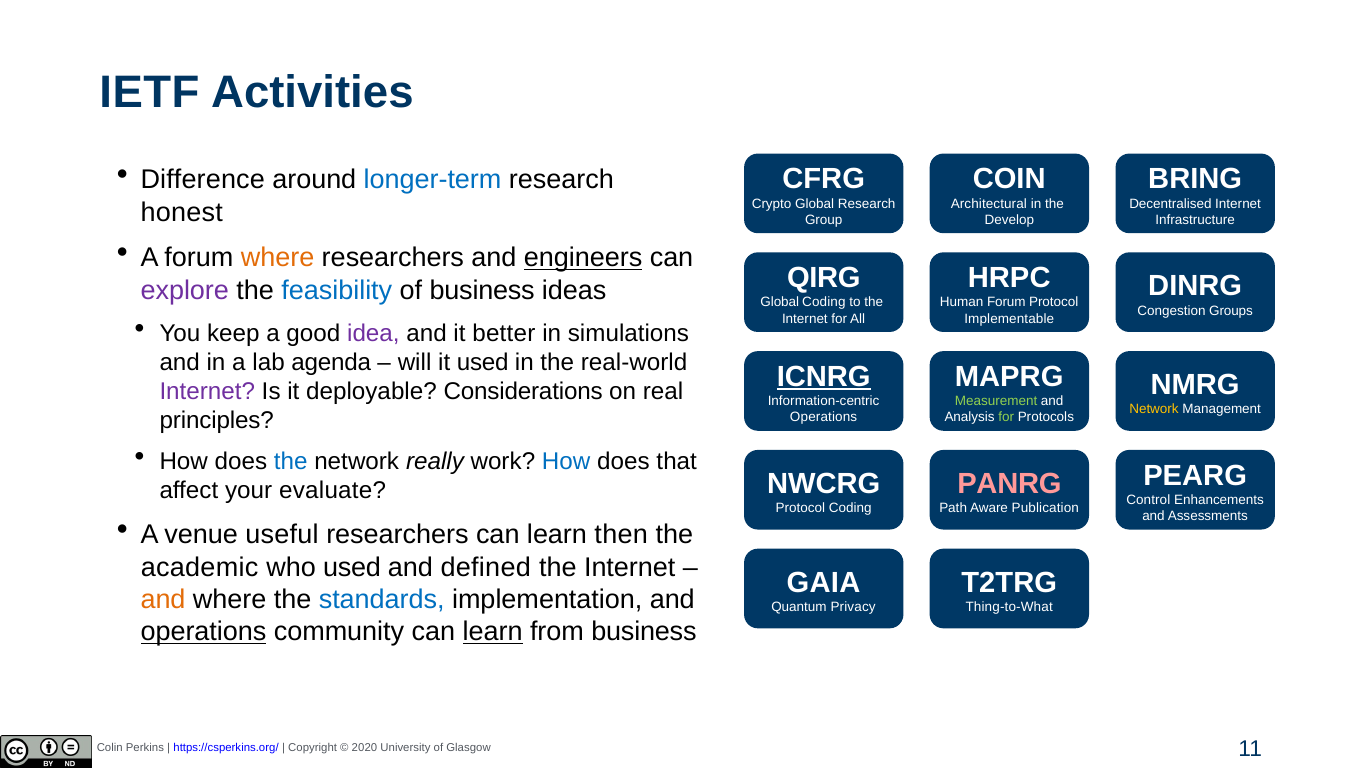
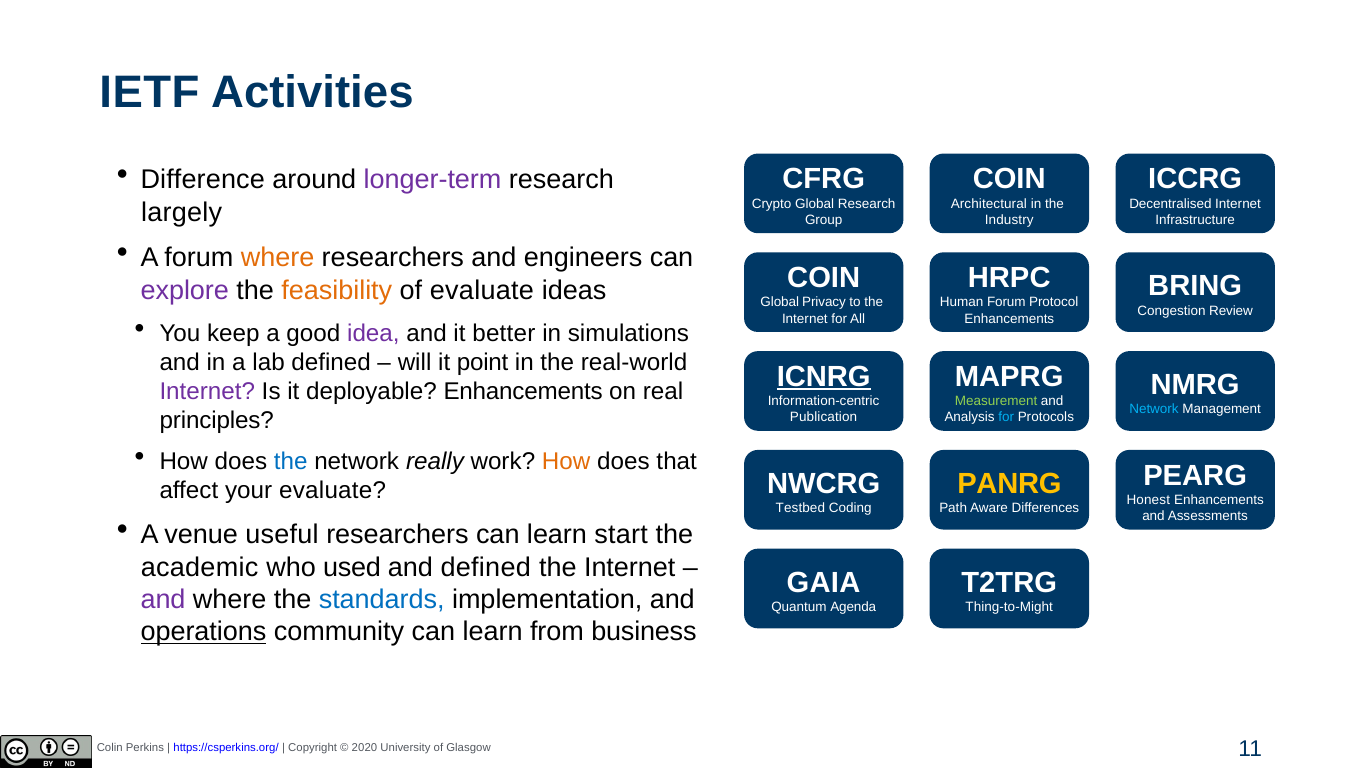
longer-term colour: blue -> purple
BRING: BRING -> ICCRG
honest: honest -> largely
Develop: Develop -> Industry
engineers underline: present -> none
QIRG at (824, 278): QIRG -> COIN
DINRG: DINRG -> BRING
feasibility colour: blue -> orange
of business: business -> evaluate
Global Coding: Coding -> Privacy
Groups: Groups -> Review
Implementable at (1009, 319): Implementable -> Enhancements
lab agenda: agenda -> defined
it used: used -> point
deployable Considerations: Considerations -> Enhancements
Network at (1154, 410) colour: yellow -> light blue
Operations at (824, 418): Operations -> Publication
for at (1006, 418) colour: light green -> light blue
How at (566, 461) colour: blue -> orange
PANRG colour: pink -> yellow
Control: Control -> Honest
Protocol at (800, 508): Protocol -> Testbed
Publication: Publication -> Differences
then: then -> start
and at (163, 600) colour: orange -> purple
Privacy: Privacy -> Agenda
Thing-to-What: Thing-to-What -> Thing-to-Might
learn at (493, 632) underline: present -> none
